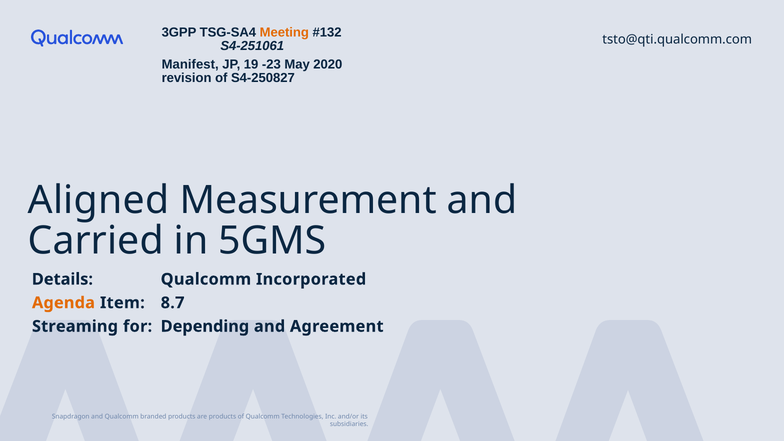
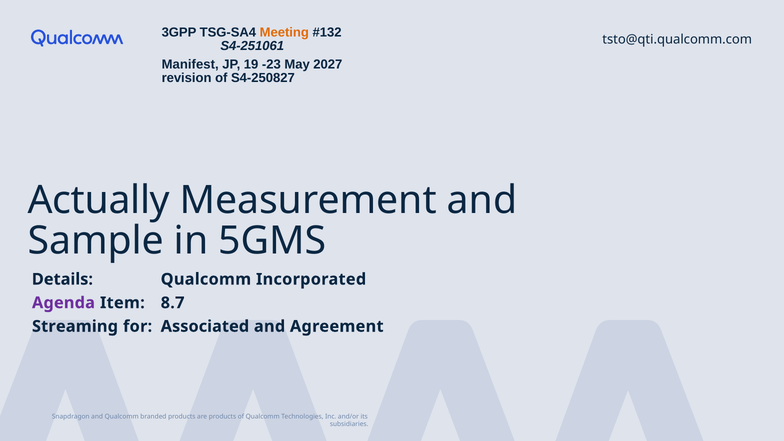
2020: 2020 -> 2027
Aligned: Aligned -> Actually
Carried: Carried -> Sample
Agenda colour: orange -> purple
Depending: Depending -> Associated
